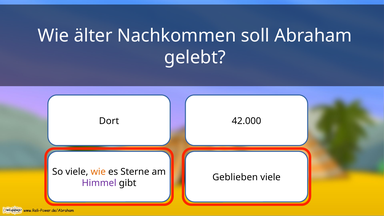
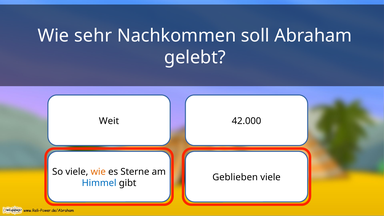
älter: älter -> sehr
Dort: Dort -> Weit
Himmel colour: purple -> blue
